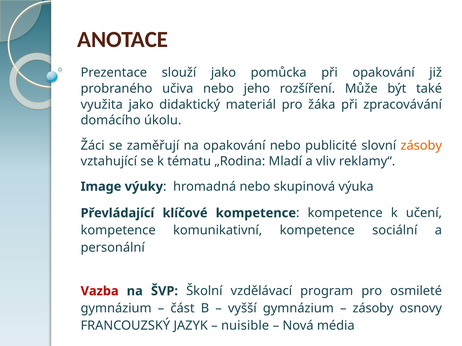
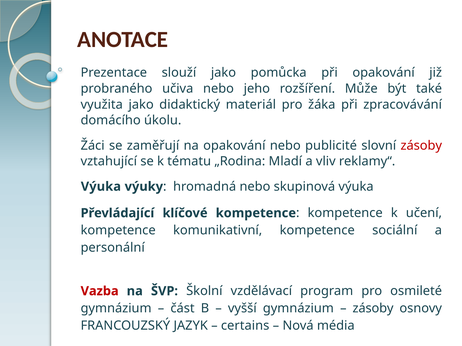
zásoby at (421, 146) colour: orange -> red
Image at (101, 187): Image -> Výuka
nuisible: nuisible -> certains
